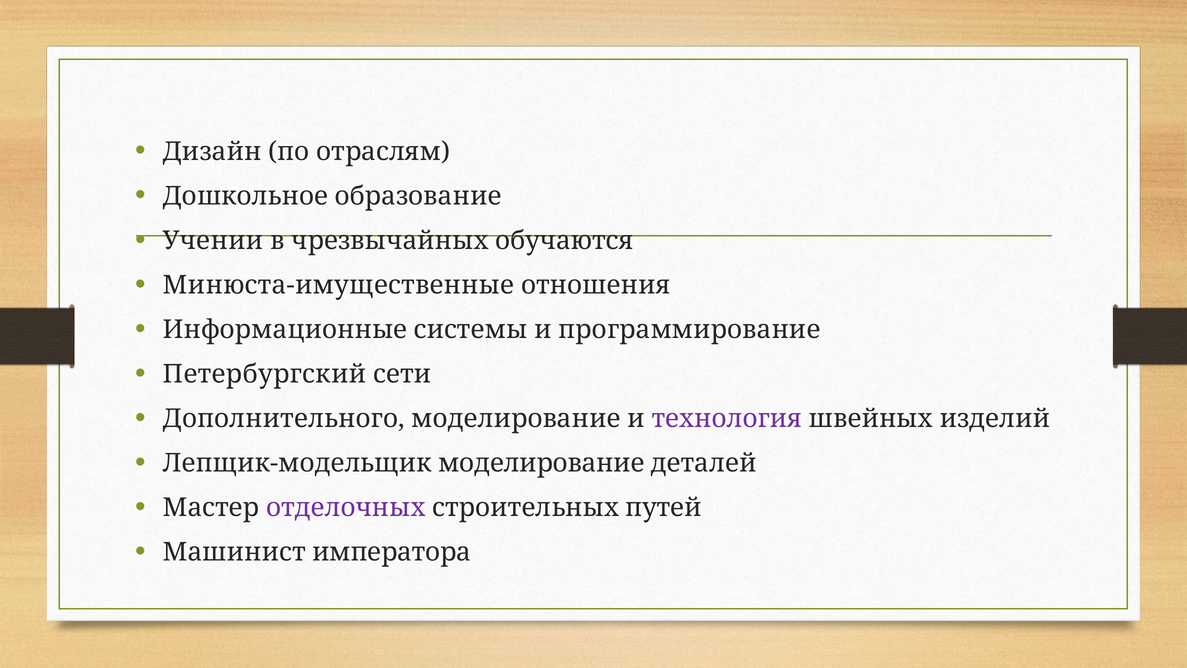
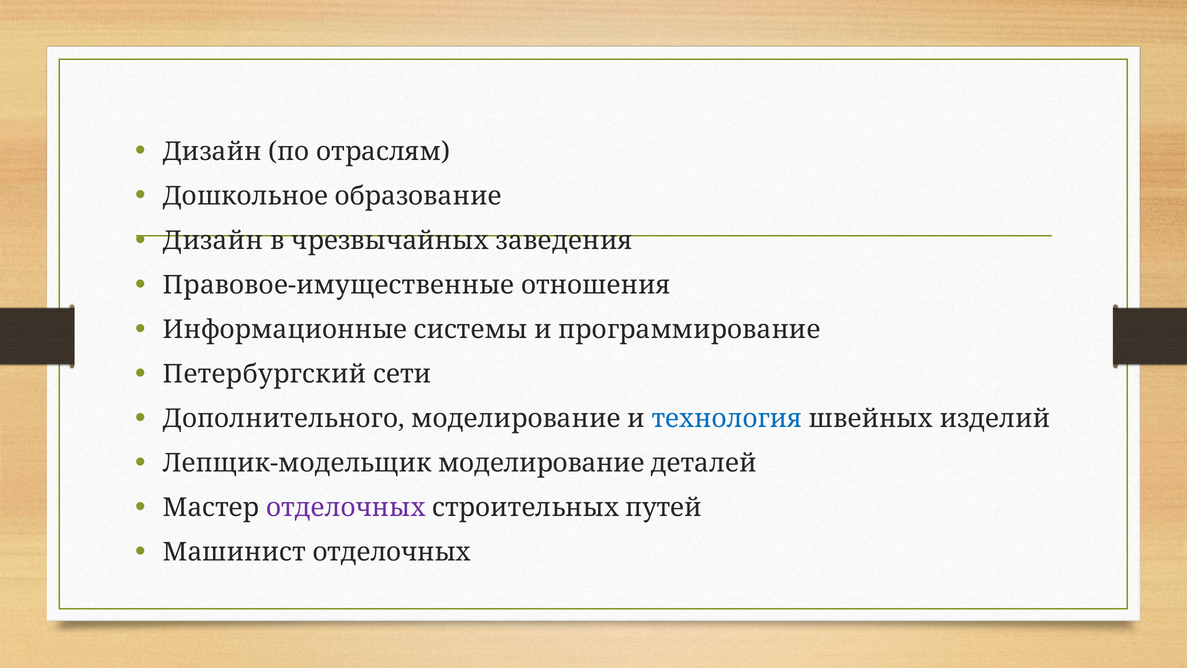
Учении at (213, 240): Учении -> Дизайн
обучаются: обучаются -> заведения
Минюста-имущественные: Минюста-имущественные -> Правовое-имущественные
технология colour: purple -> blue
Машинист императора: императора -> отделочных
